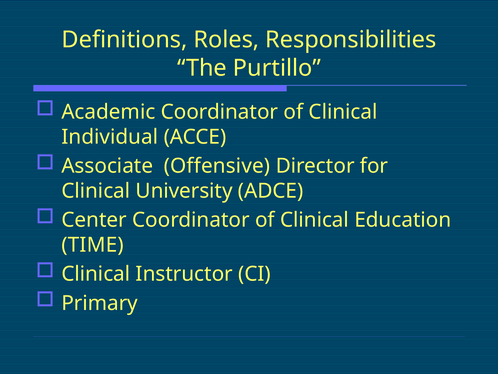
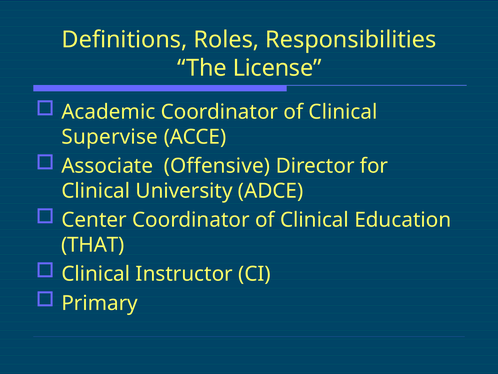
Purtillo: Purtillo -> License
Individual: Individual -> Supervise
TIME: TIME -> THAT
